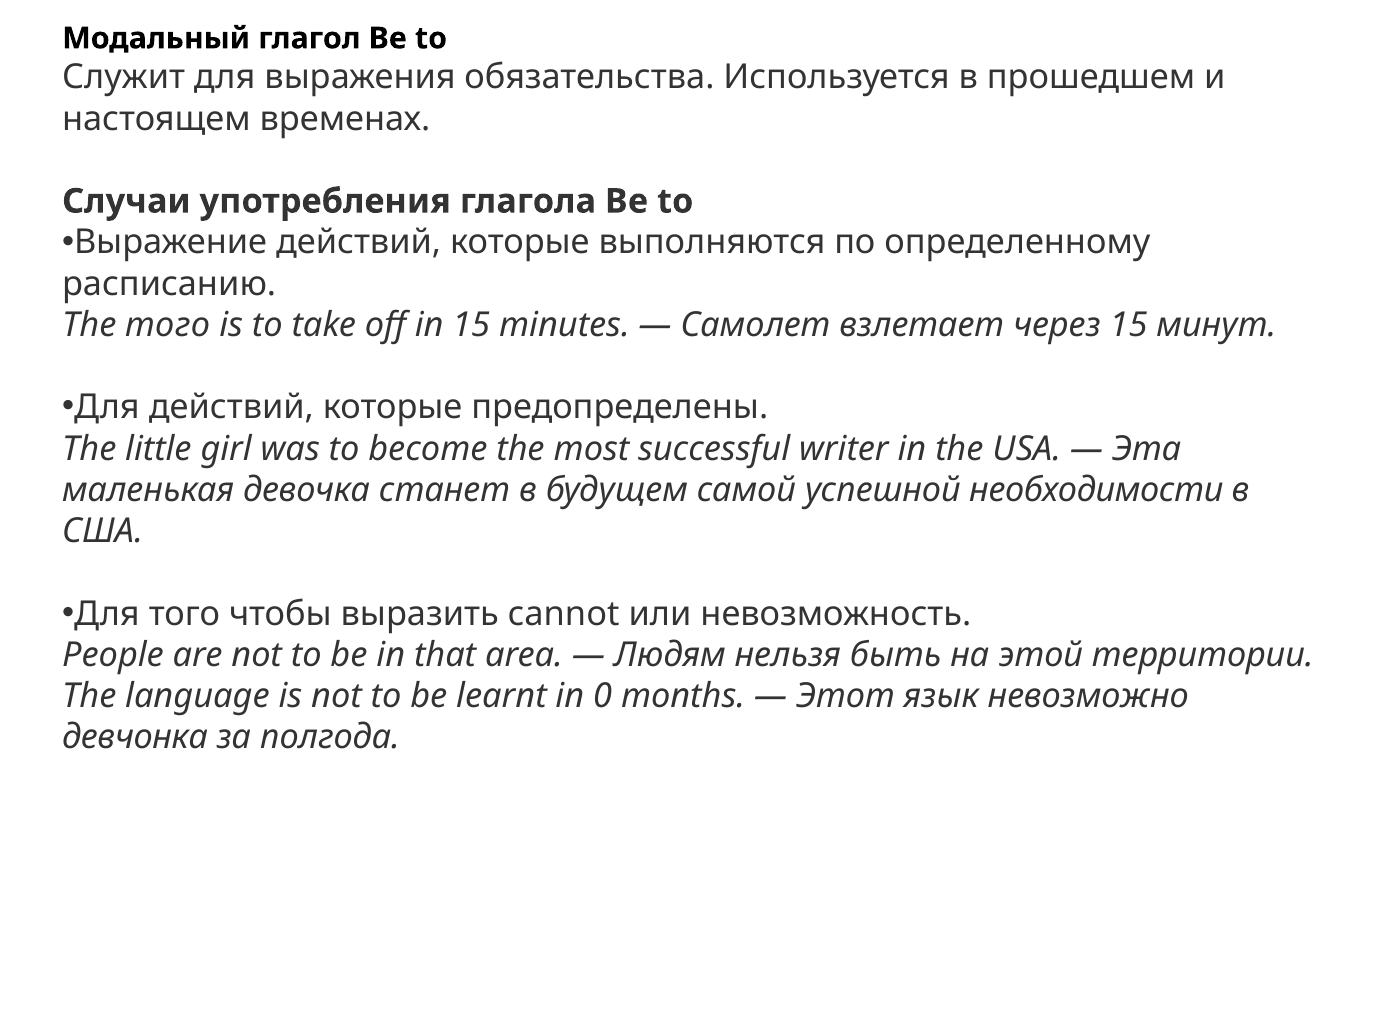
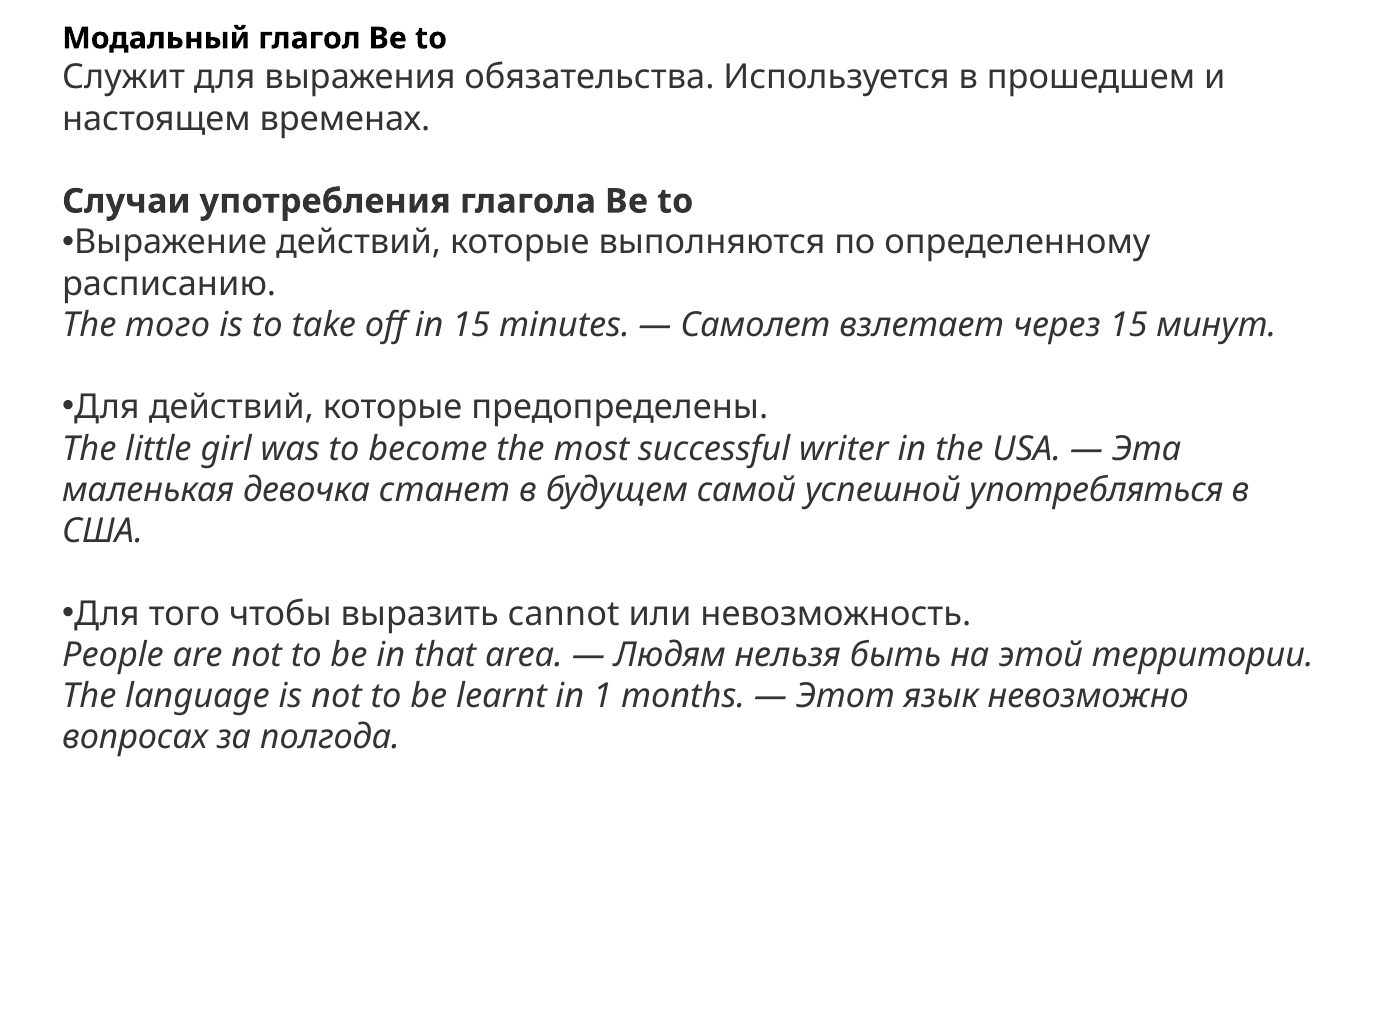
необходимости: необходимости -> употребляться
0: 0 -> 1
девчонка: девчонка -> вопросах
